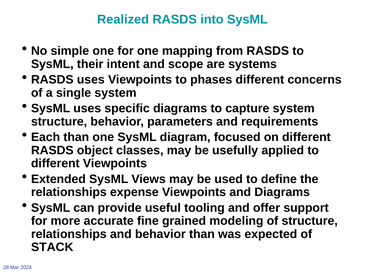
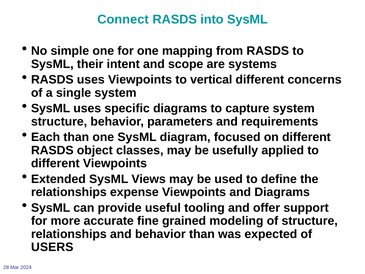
Realized: Realized -> Connect
phases: phases -> vertical
STACK: STACK -> USERS
